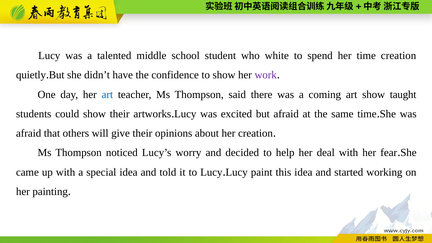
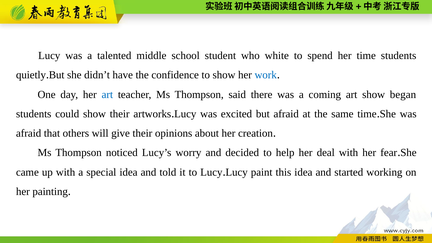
time creation: creation -> students
work colour: purple -> blue
taught: taught -> began
